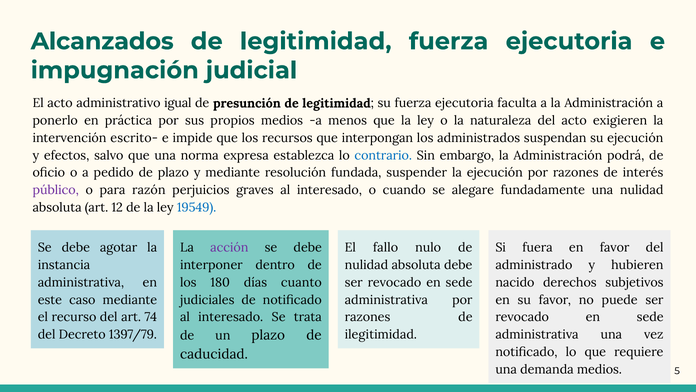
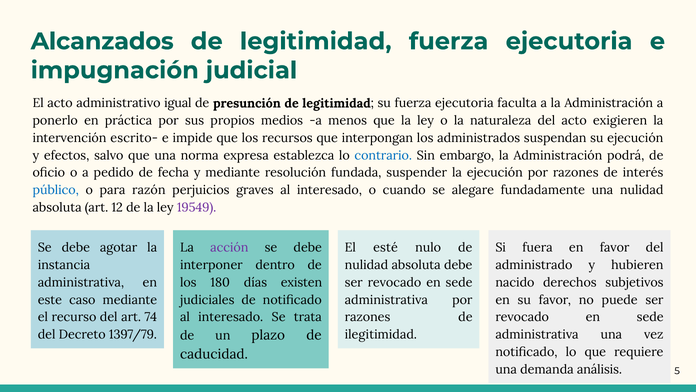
de plazo: plazo -> fecha
público colour: purple -> blue
19549 colour: blue -> purple
fallo: fallo -> esté
cuanto: cuanto -> existen
demanda medios: medios -> análisis
